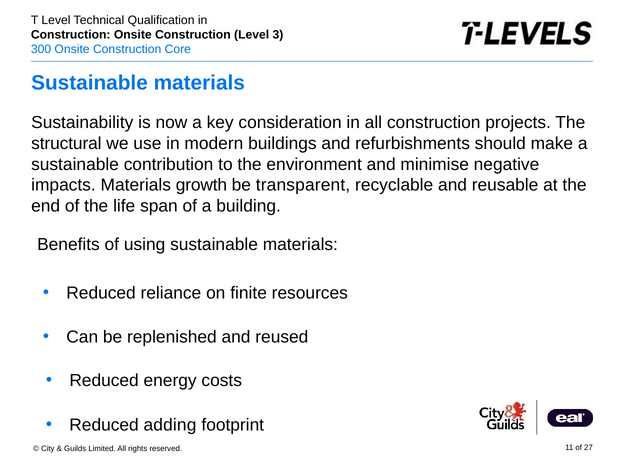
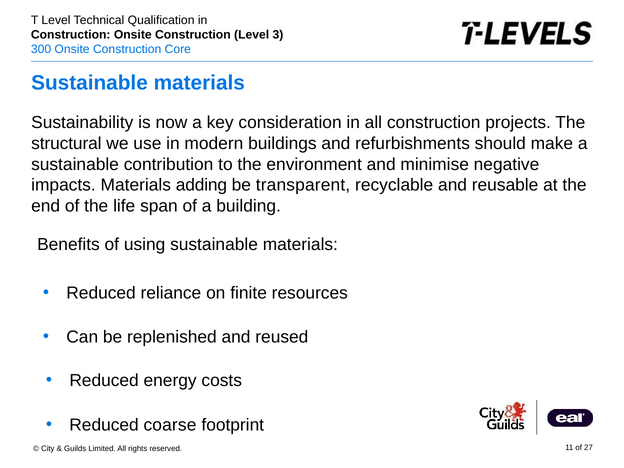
growth: growth -> adding
adding: adding -> coarse
